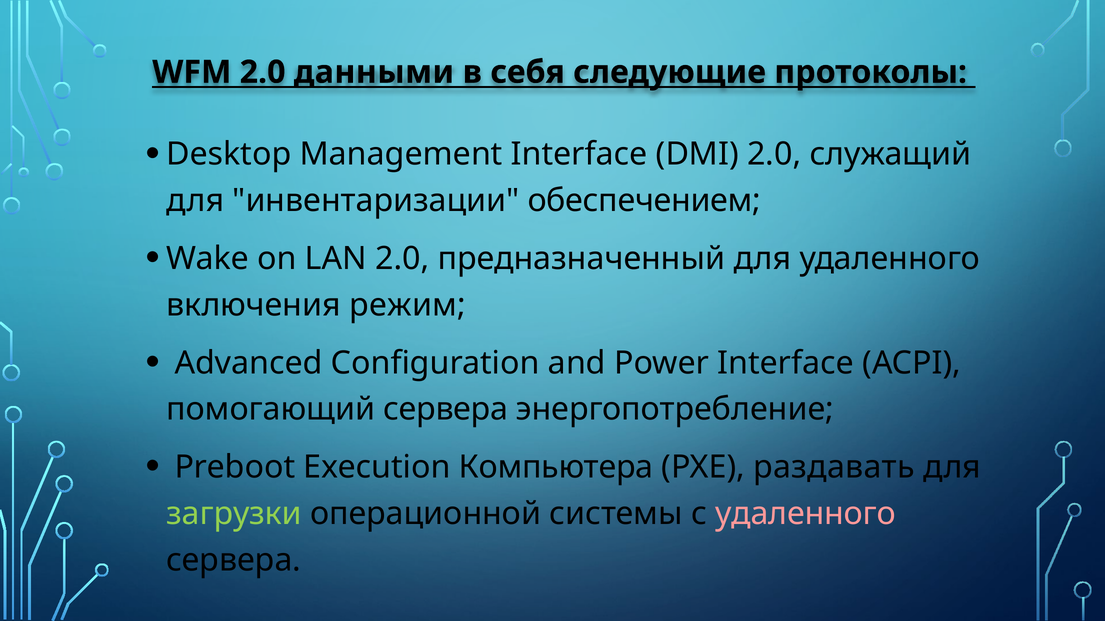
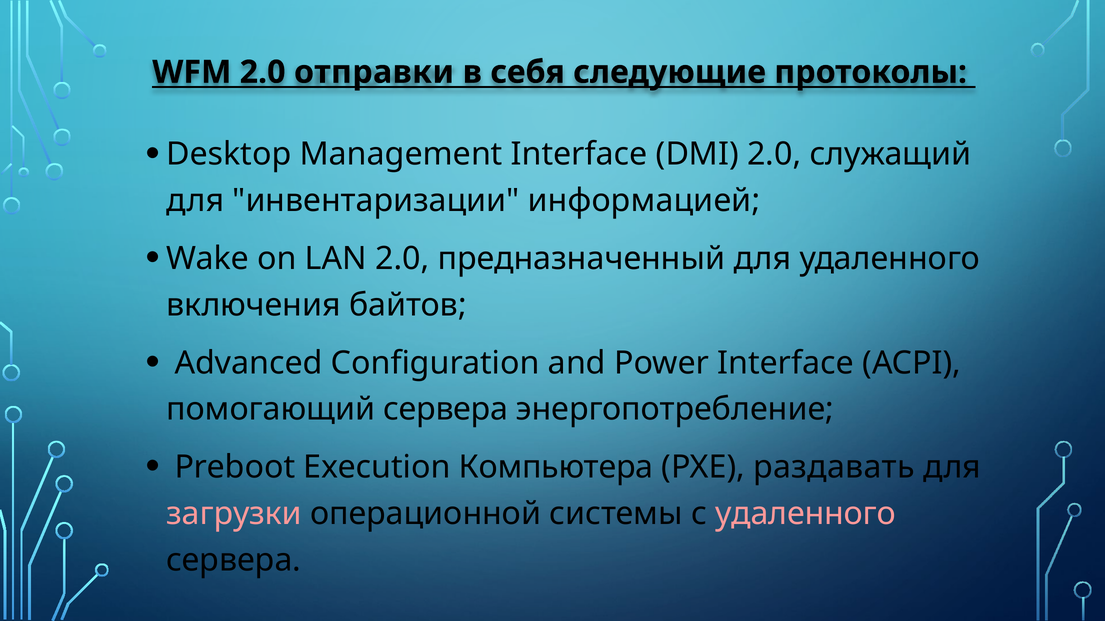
данными: данными -> отправки
обеспечением: обеспечением -> информацией
режим: режим -> байтов
загрузки colour: light green -> pink
